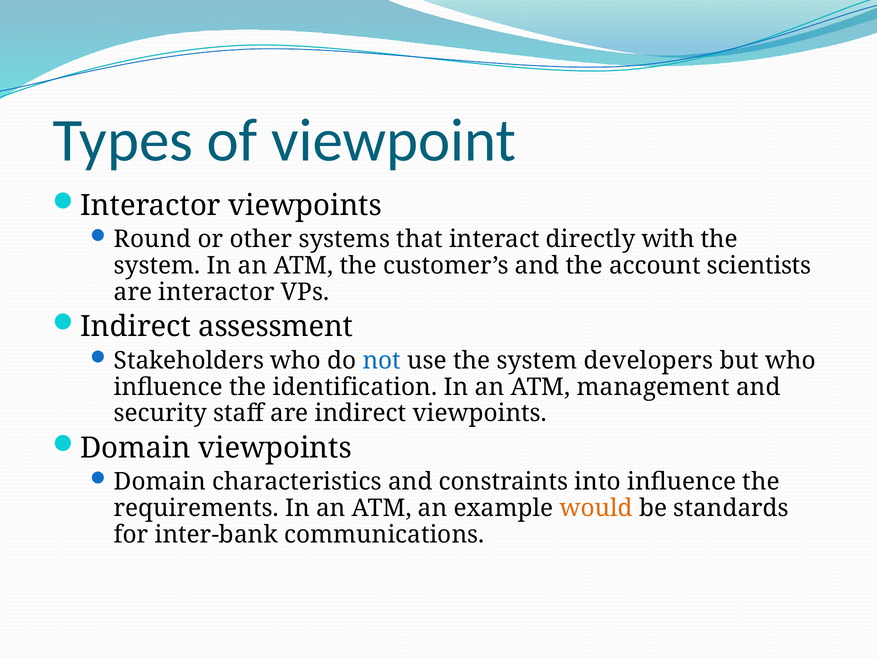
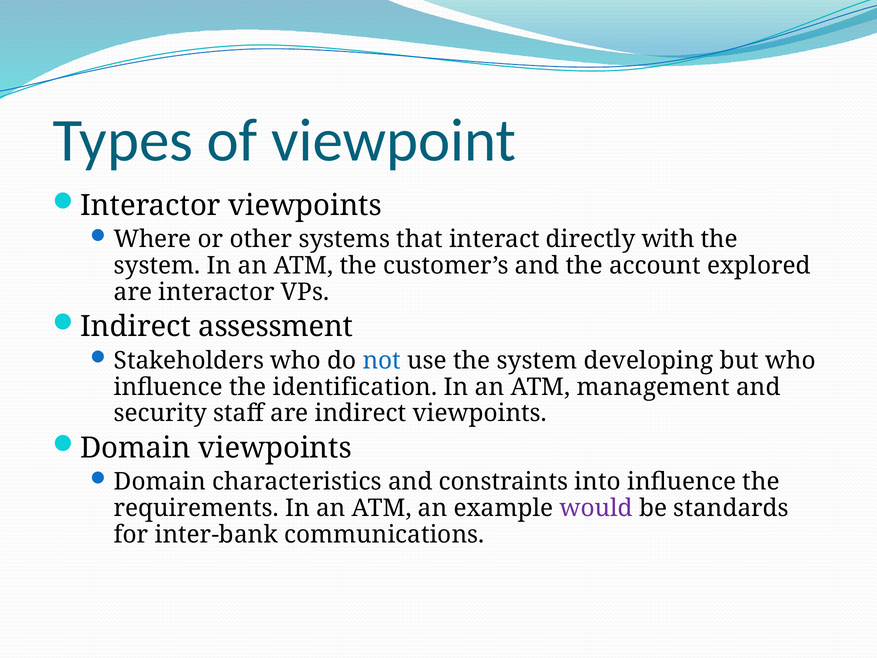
Round: Round -> Where
scientists: scientists -> explored
developers: developers -> developing
would colour: orange -> purple
